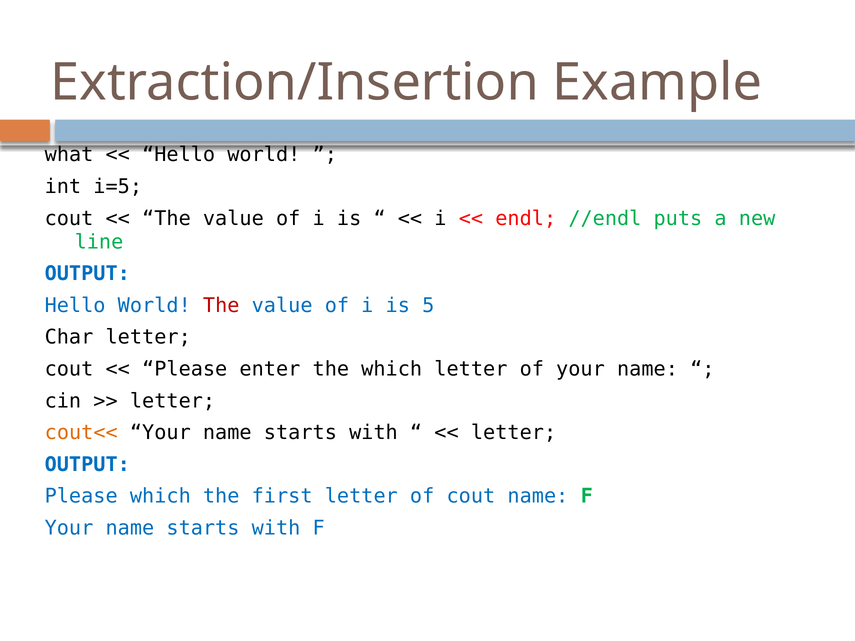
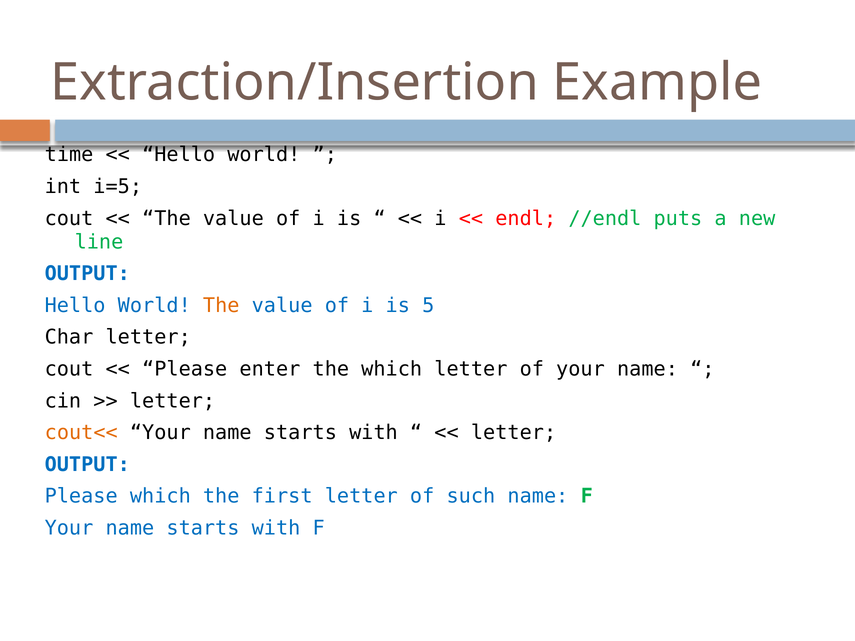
what: what -> time
The at (221, 306) colour: red -> orange
of cout: cout -> such
